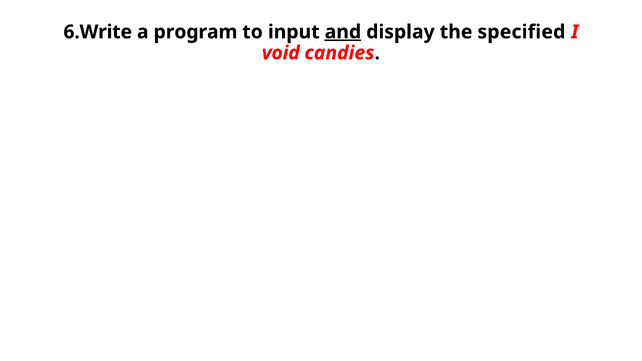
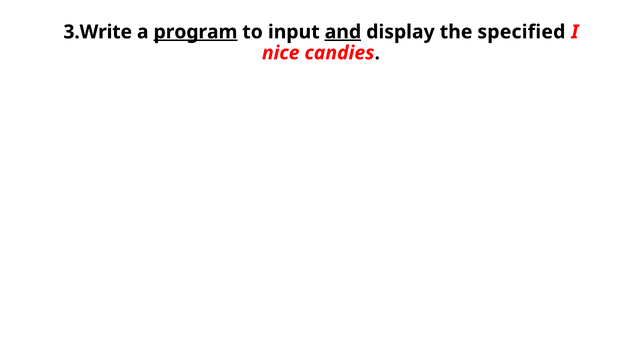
6.Write: 6.Write -> 3.Write
program underline: none -> present
void: void -> nice
